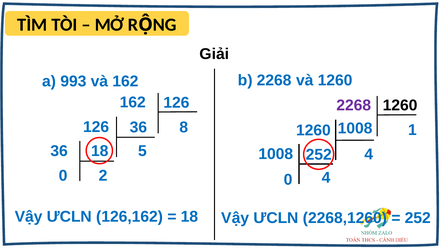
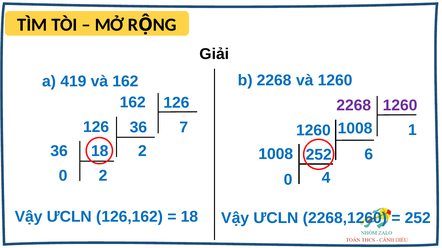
993: 993 -> 419
1260 at (400, 106) colour: black -> purple
8: 8 -> 7
36 5: 5 -> 2
1008 4: 4 -> 6
